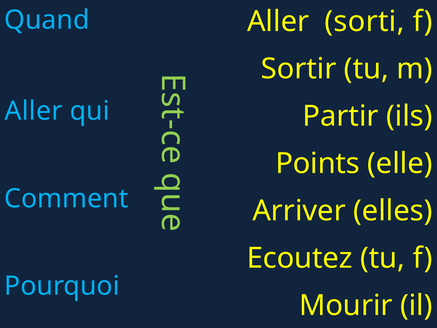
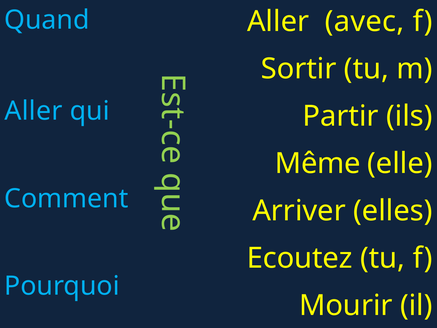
sorti: sorti -> avec
Points: Points -> Même
